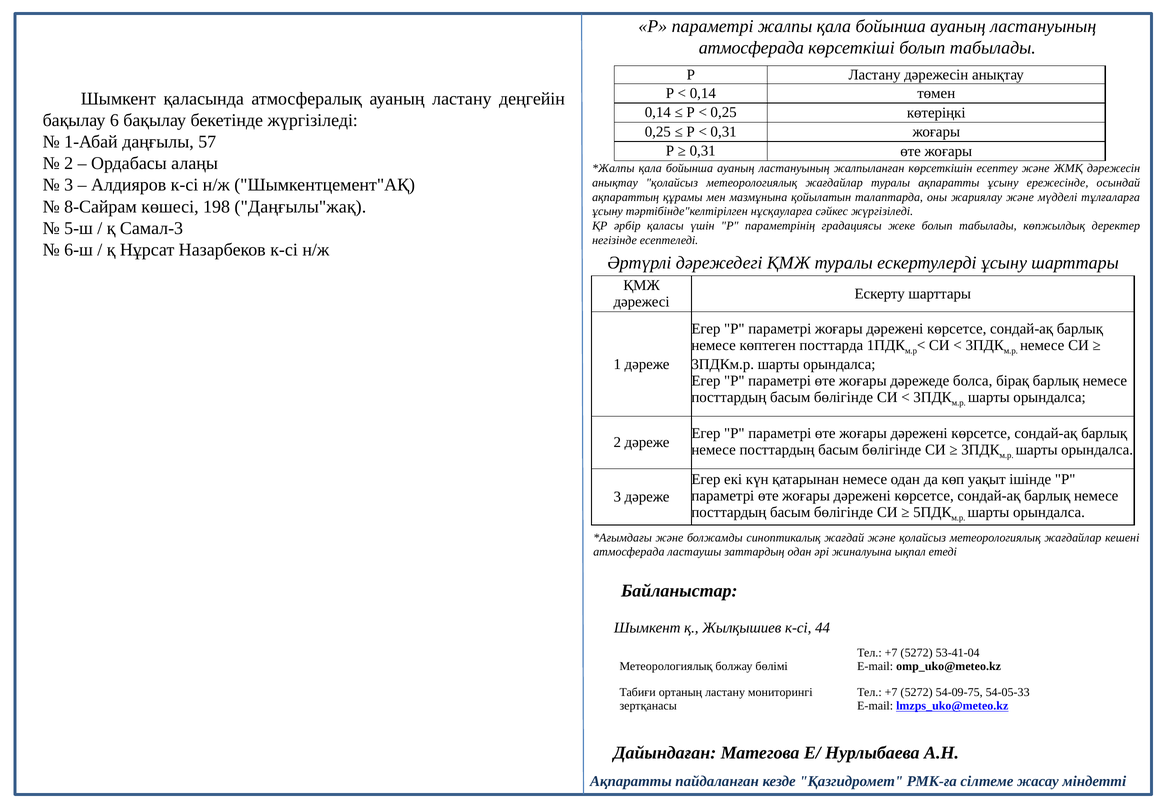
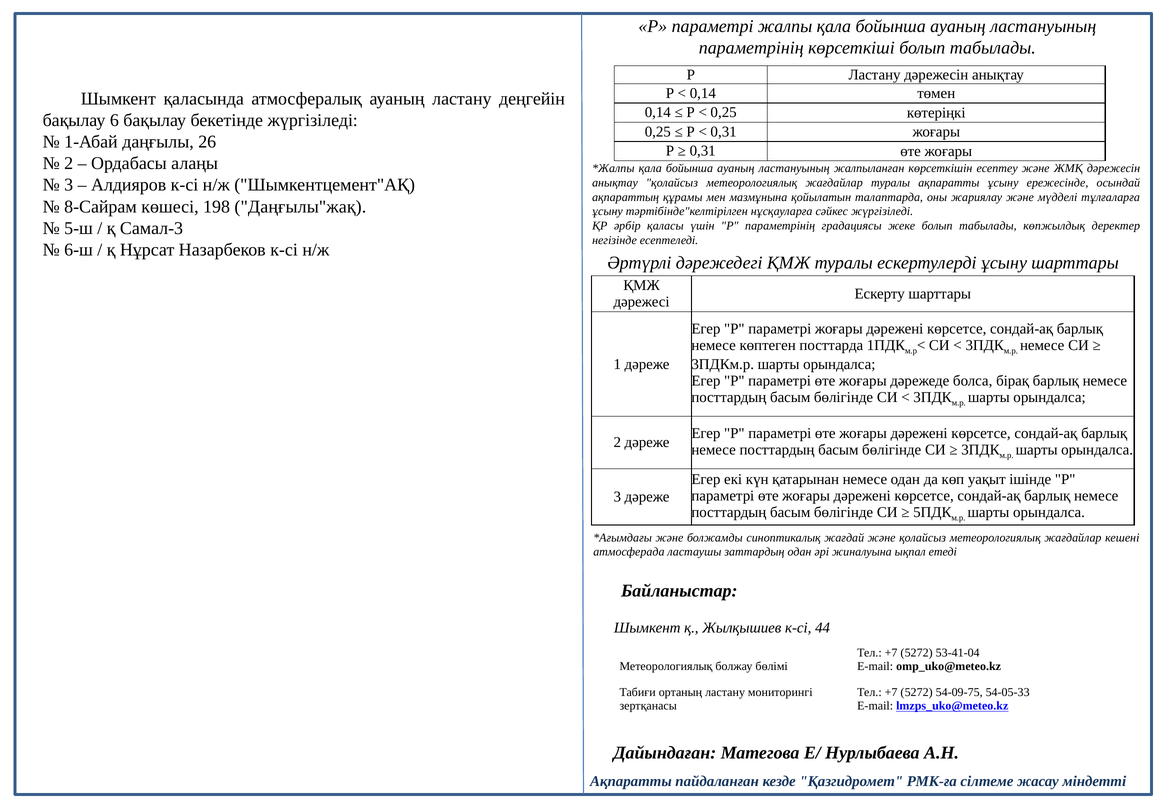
атмосферада at (751, 48): атмосферада -> параметрінің
57: 57 -> 26
